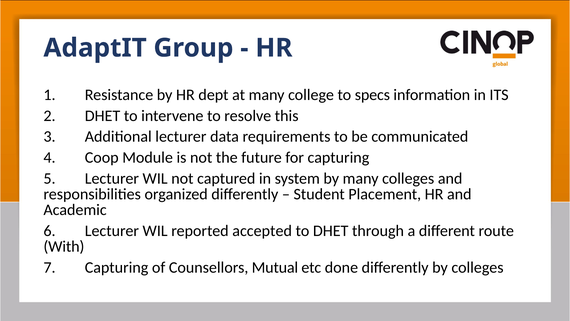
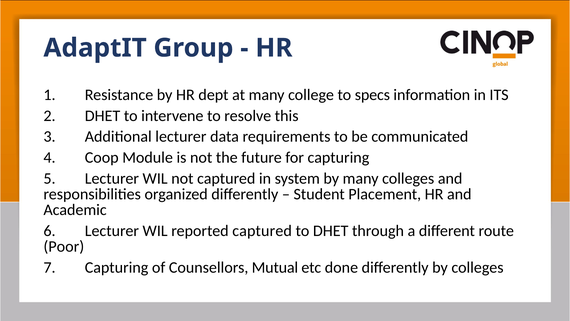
reported accepted: accepted -> captured
With: With -> Poor
